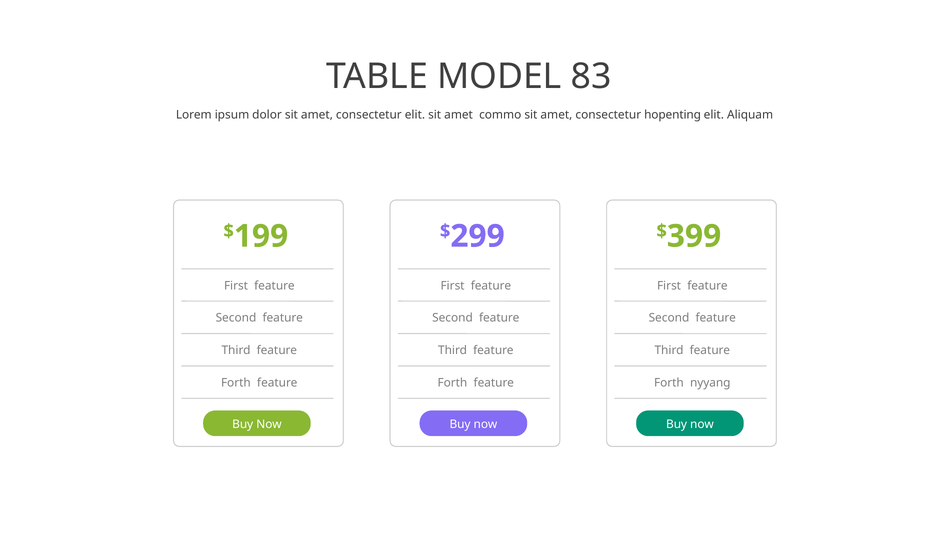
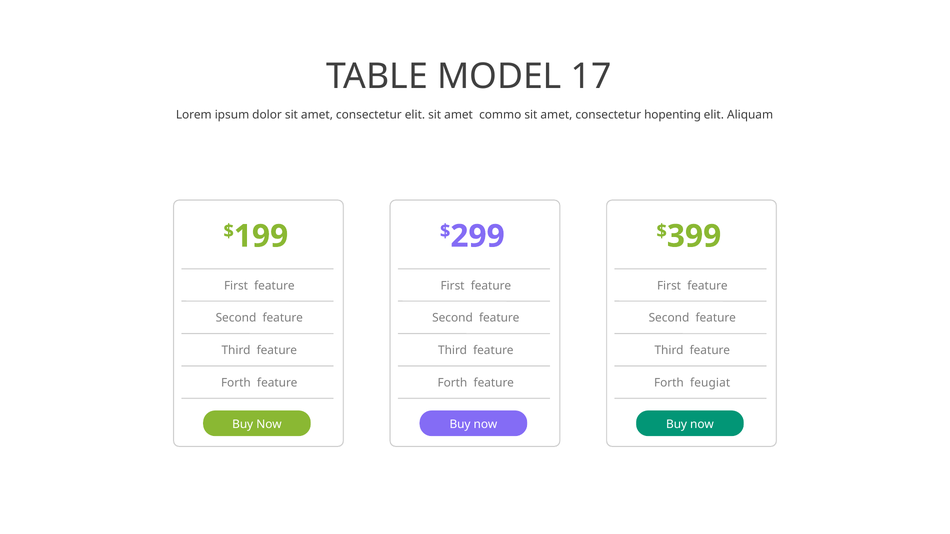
83: 83 -> 17
nyyang: nyyang -> feugiat
